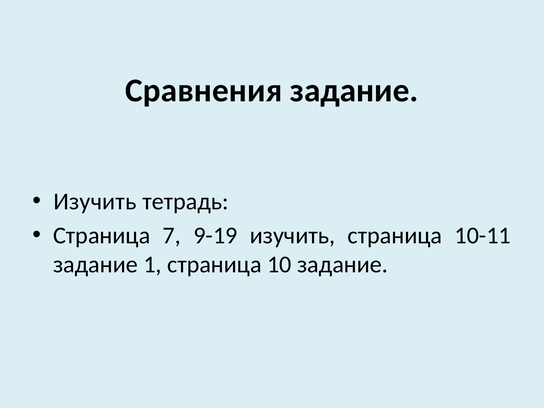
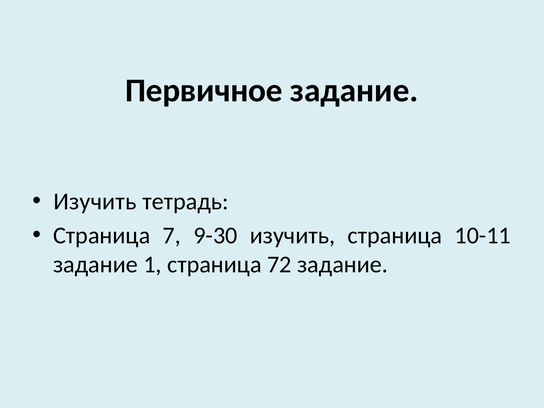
Сравнения: Сравнения -> Первичное
9-19: 9-19 -> 9-30
10: 10 -> 72
